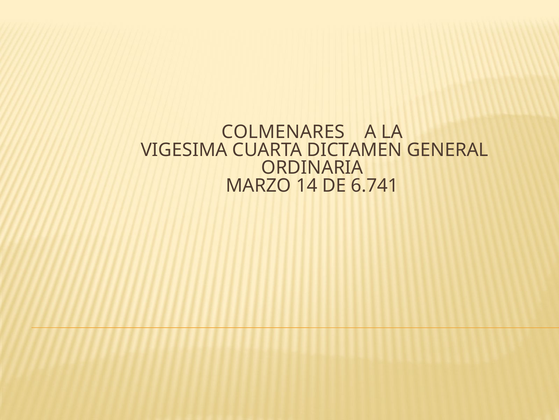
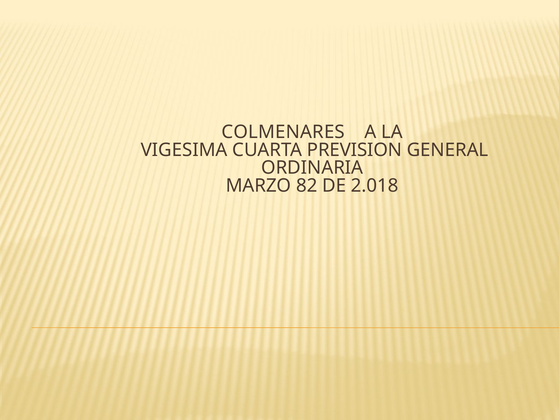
DICTAMEN: DICTAMEN -> PREVISION
14: 14 -> 82
6.741: 6.741 -> 2.018
